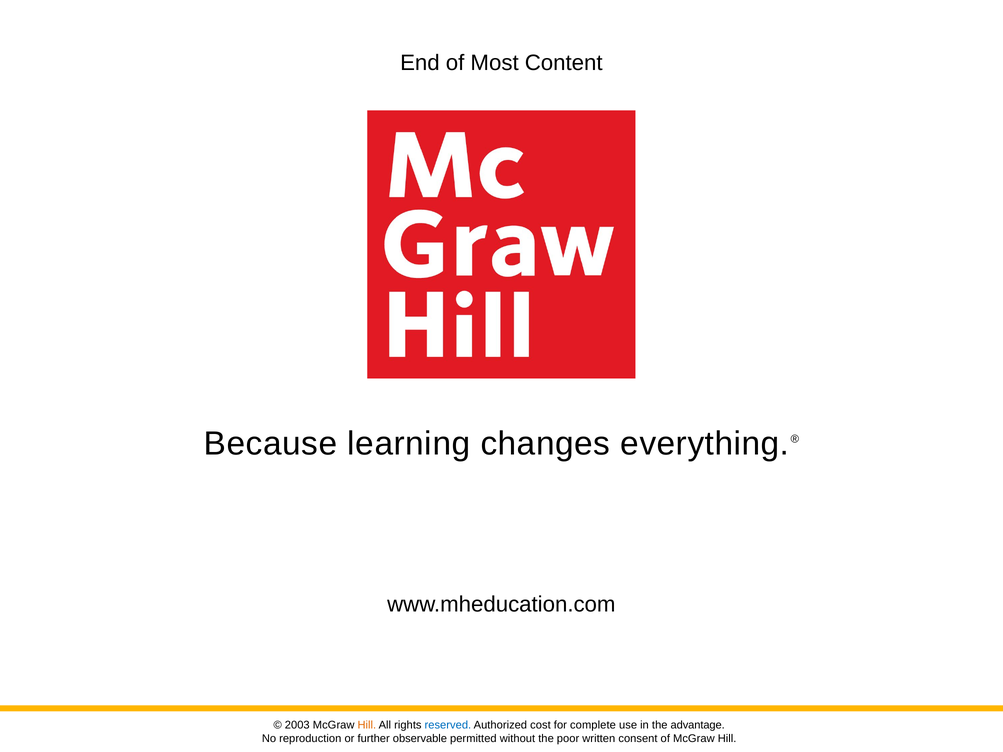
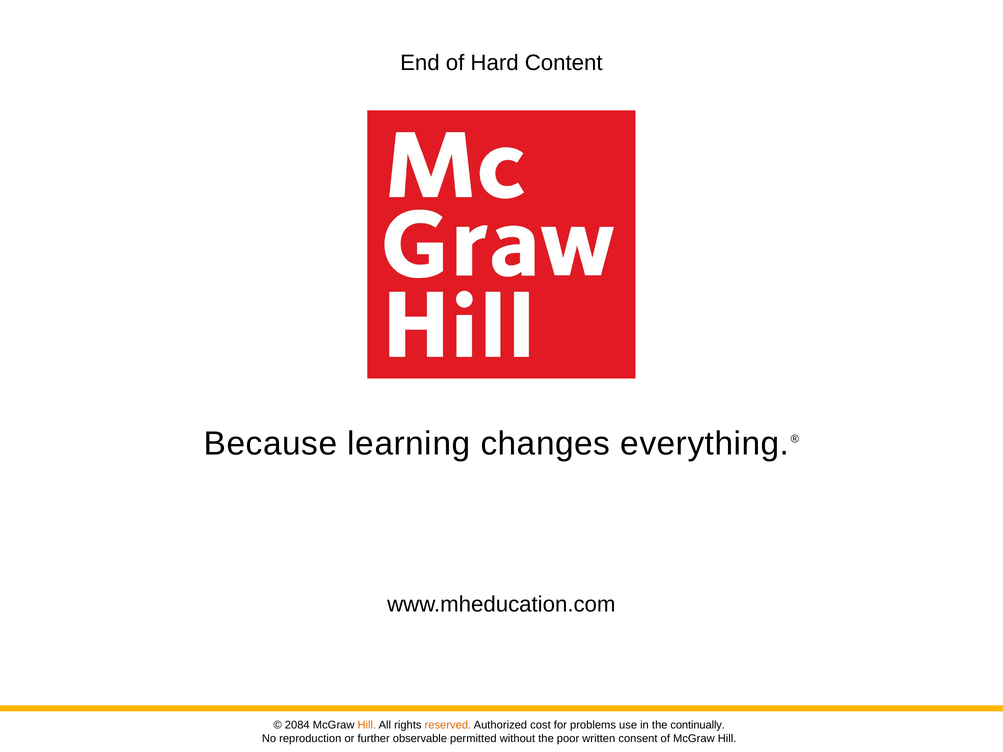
Most: Most -> Hard
2003: 2003 -> 2084
reserved colour: blue -> orange
complete: complete -> problems
advantage: advantage -> continually
